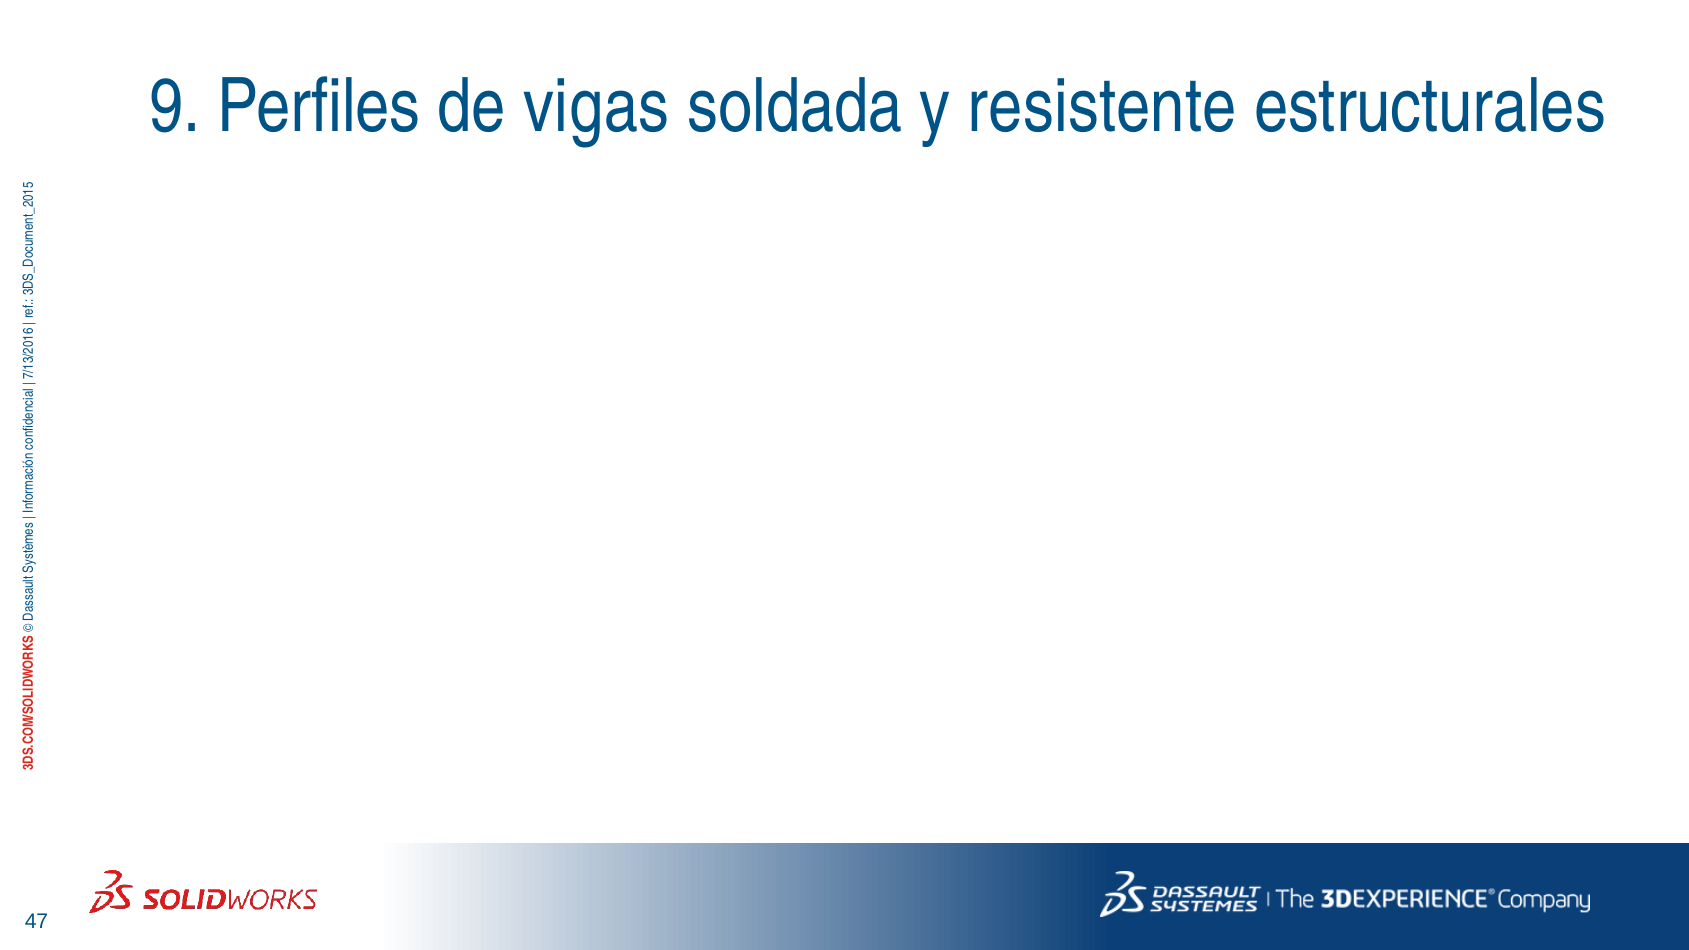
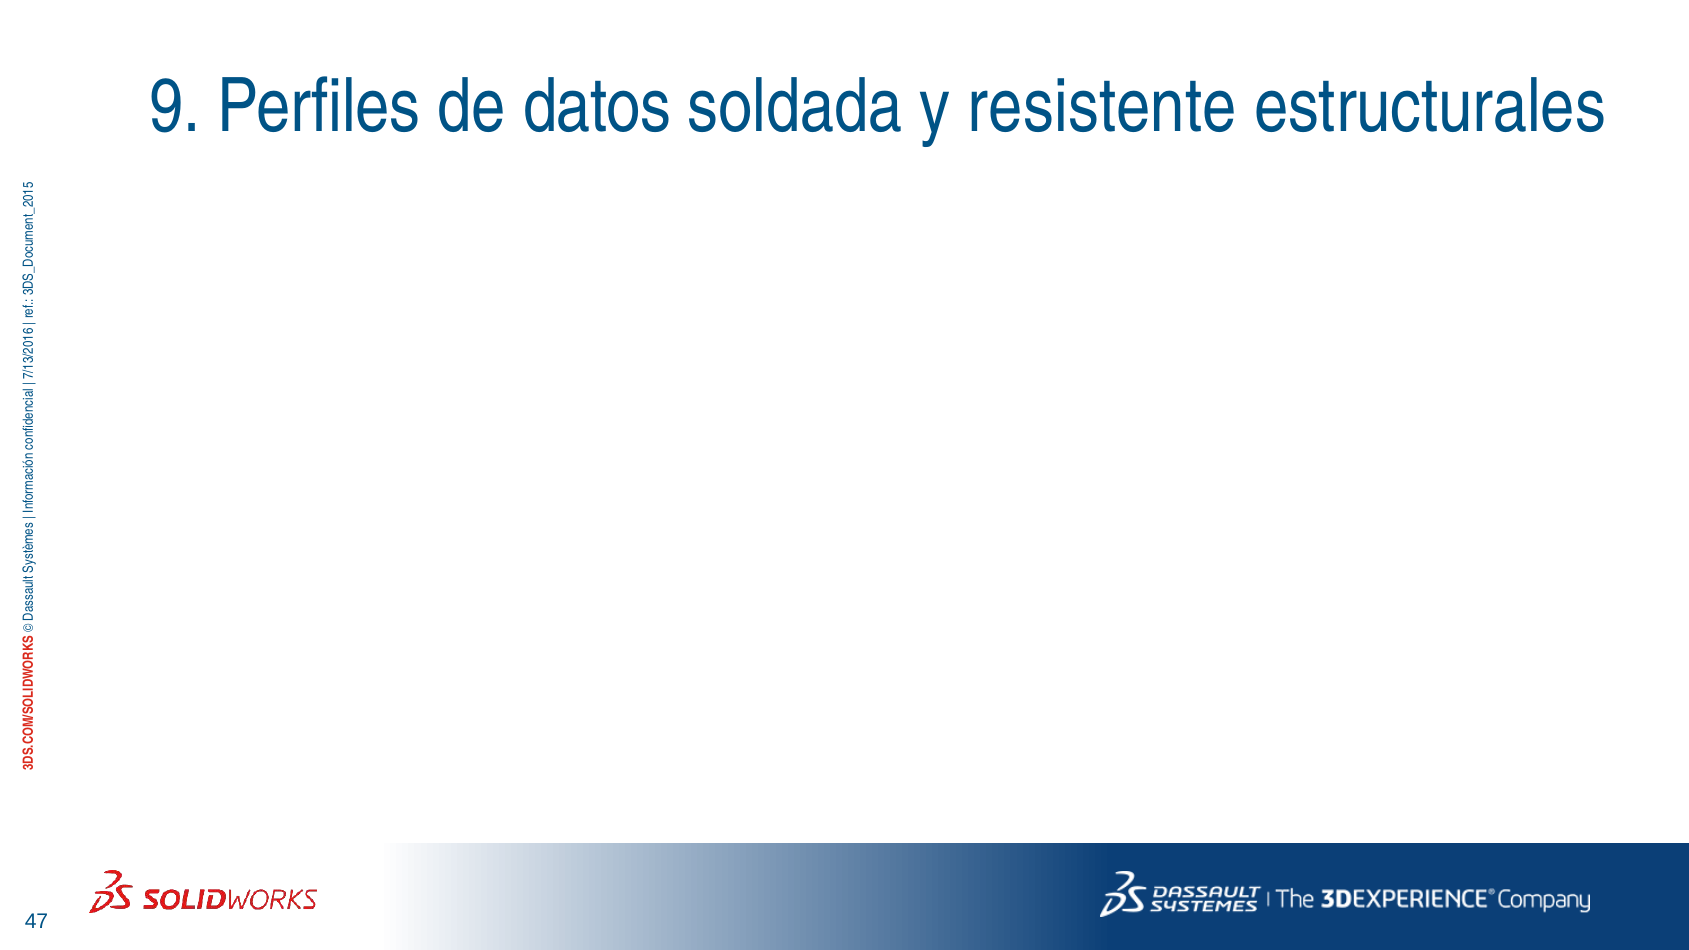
vigas: vigas -> datos
